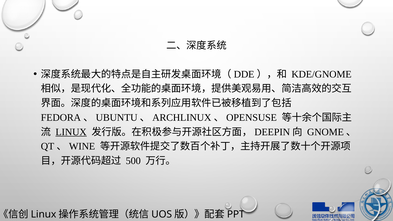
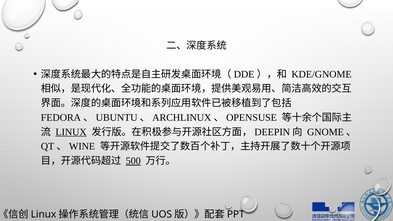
500 underline: none -> present
